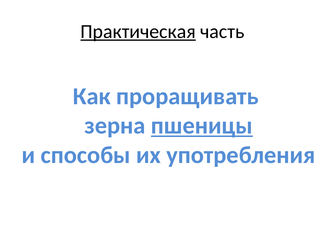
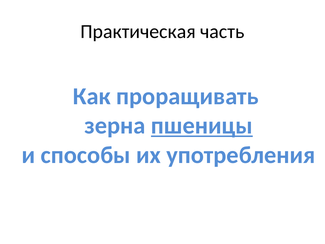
Практическая underline: present -> none
